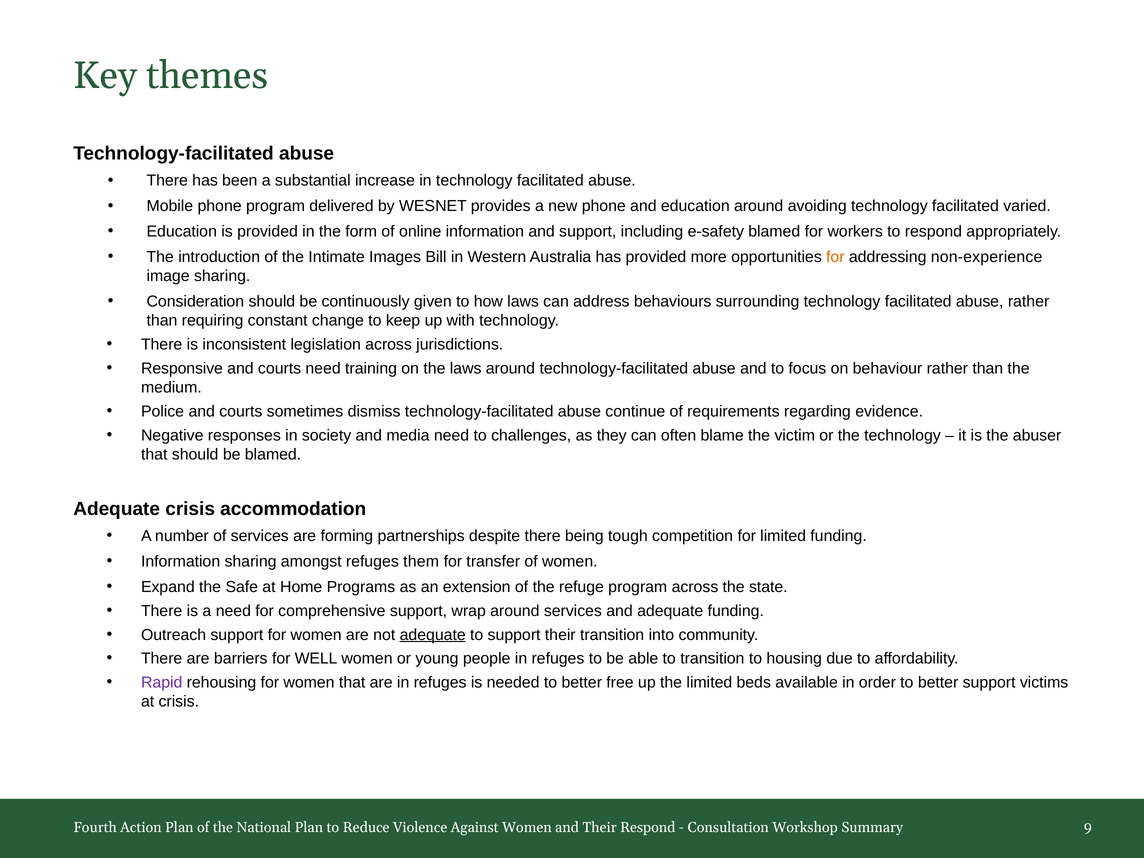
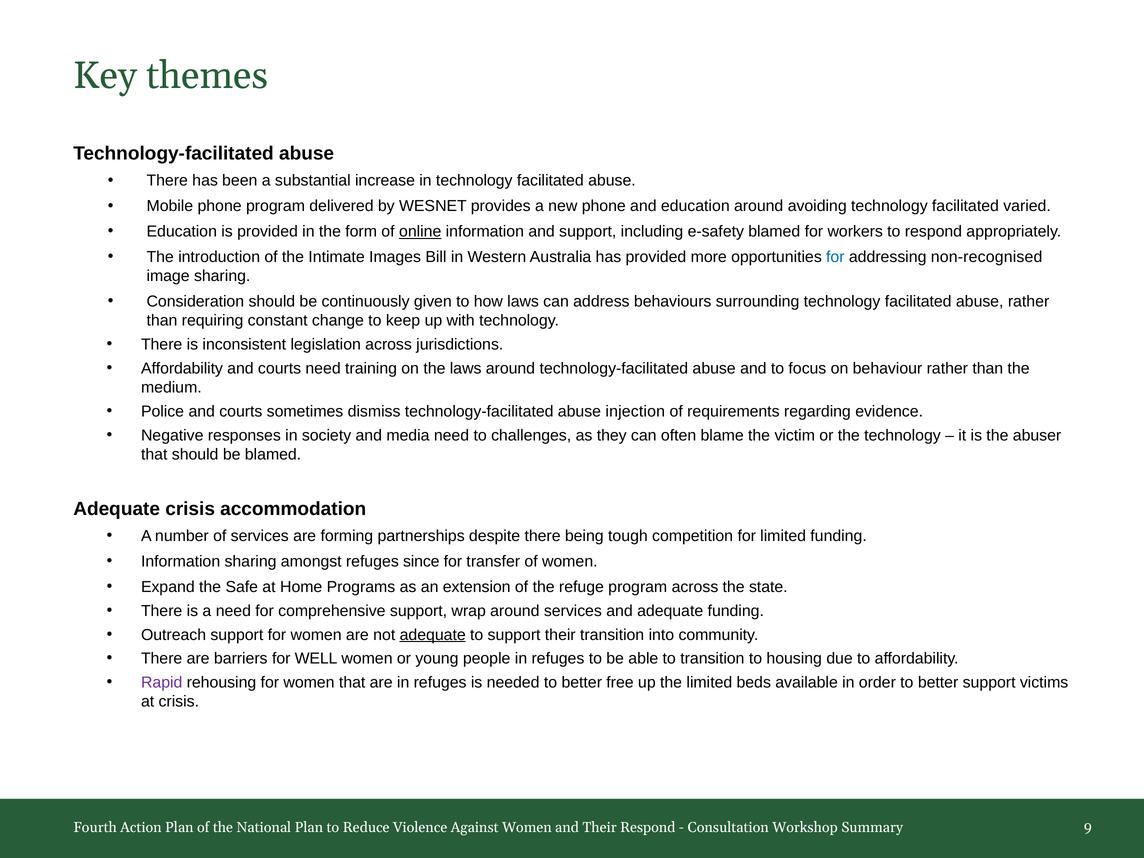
online underline: none -> present
for at (835, 257) colour: orange -> blue
non-experience: non-experience -> non-recognised
Responsive at (182, 368): Responsive -> Affordability
continue: continue -> injection
them: them -> since
